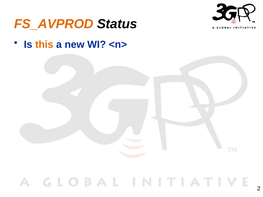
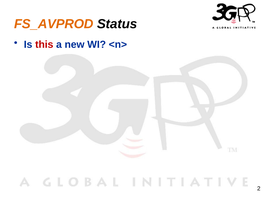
this colour: orange -> red
